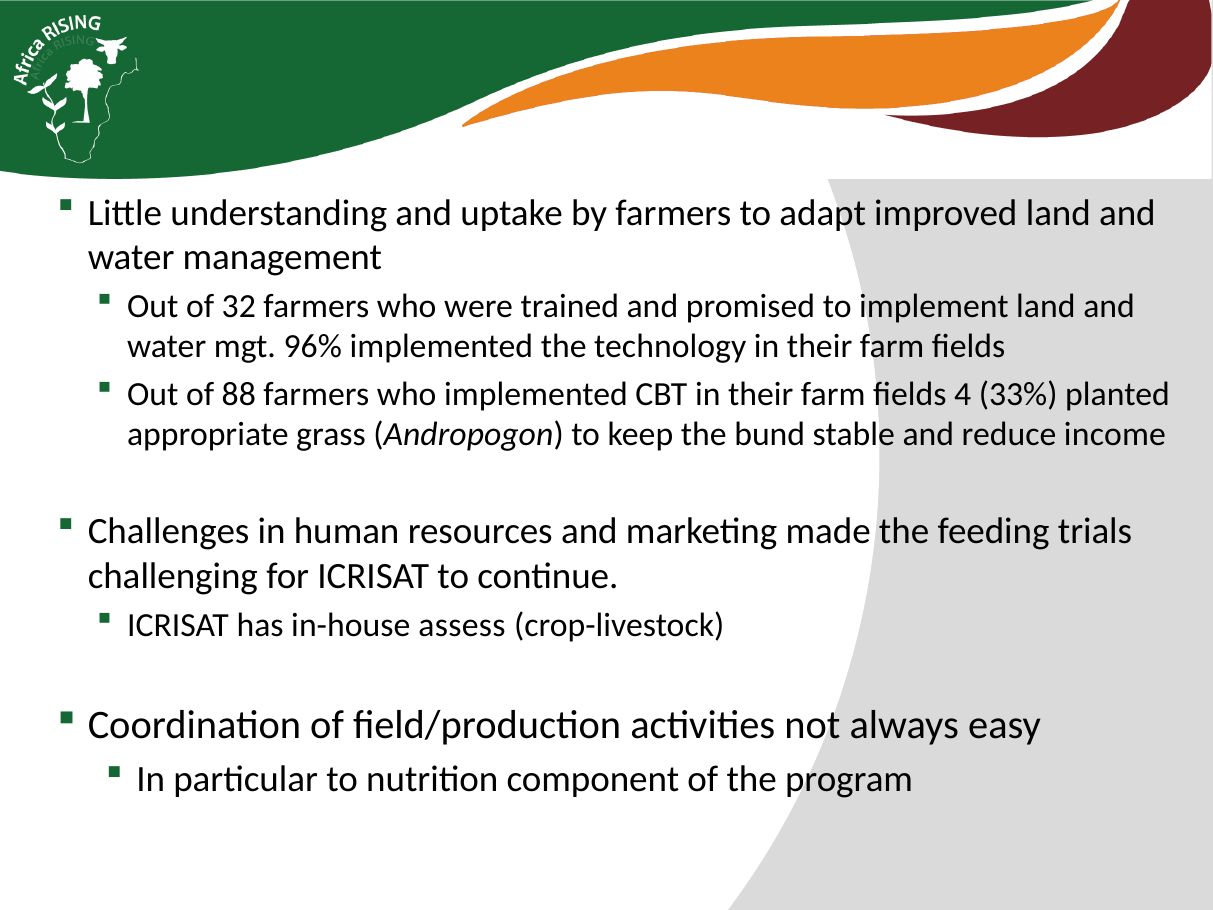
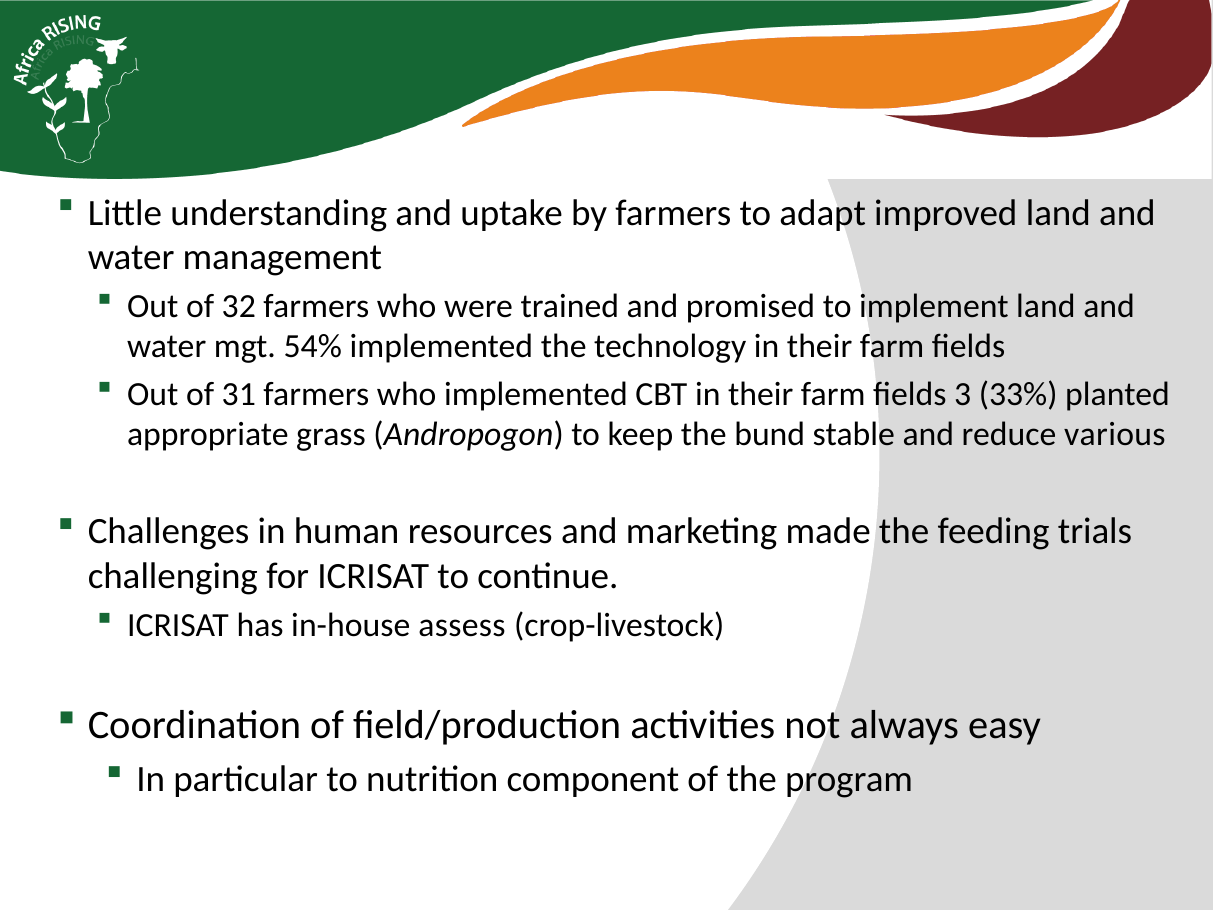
96%: 96% -> 54%
88: 88 -> 31
4: 4 -> 3
income: income -> various
